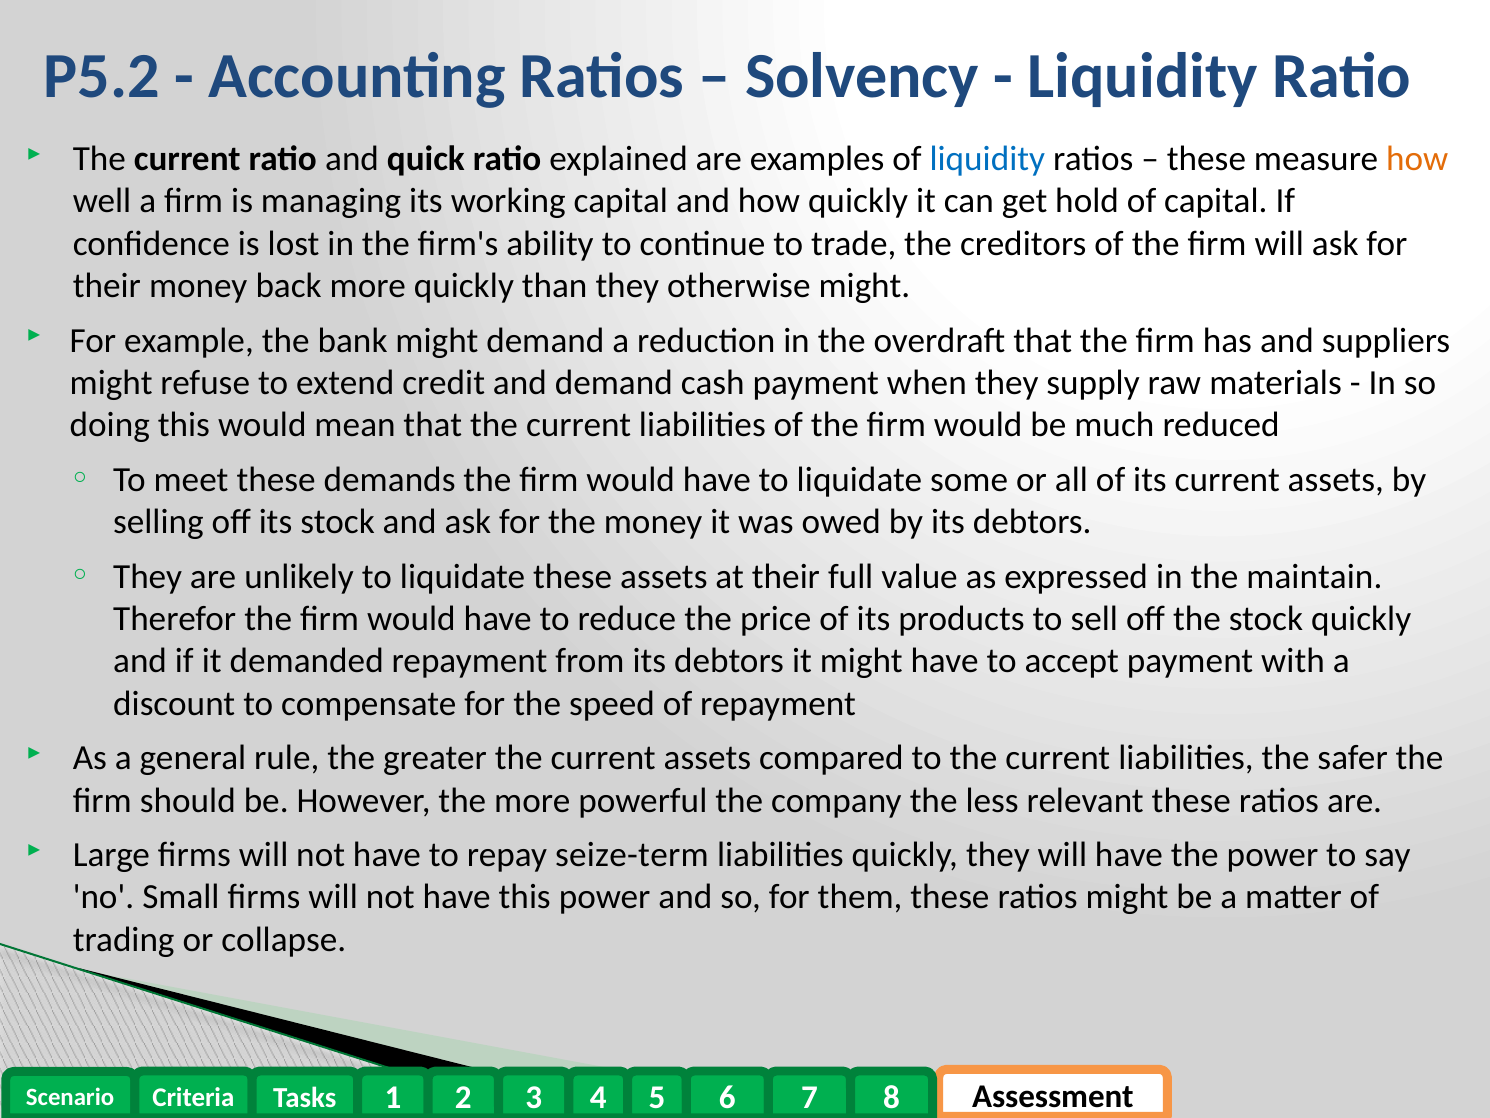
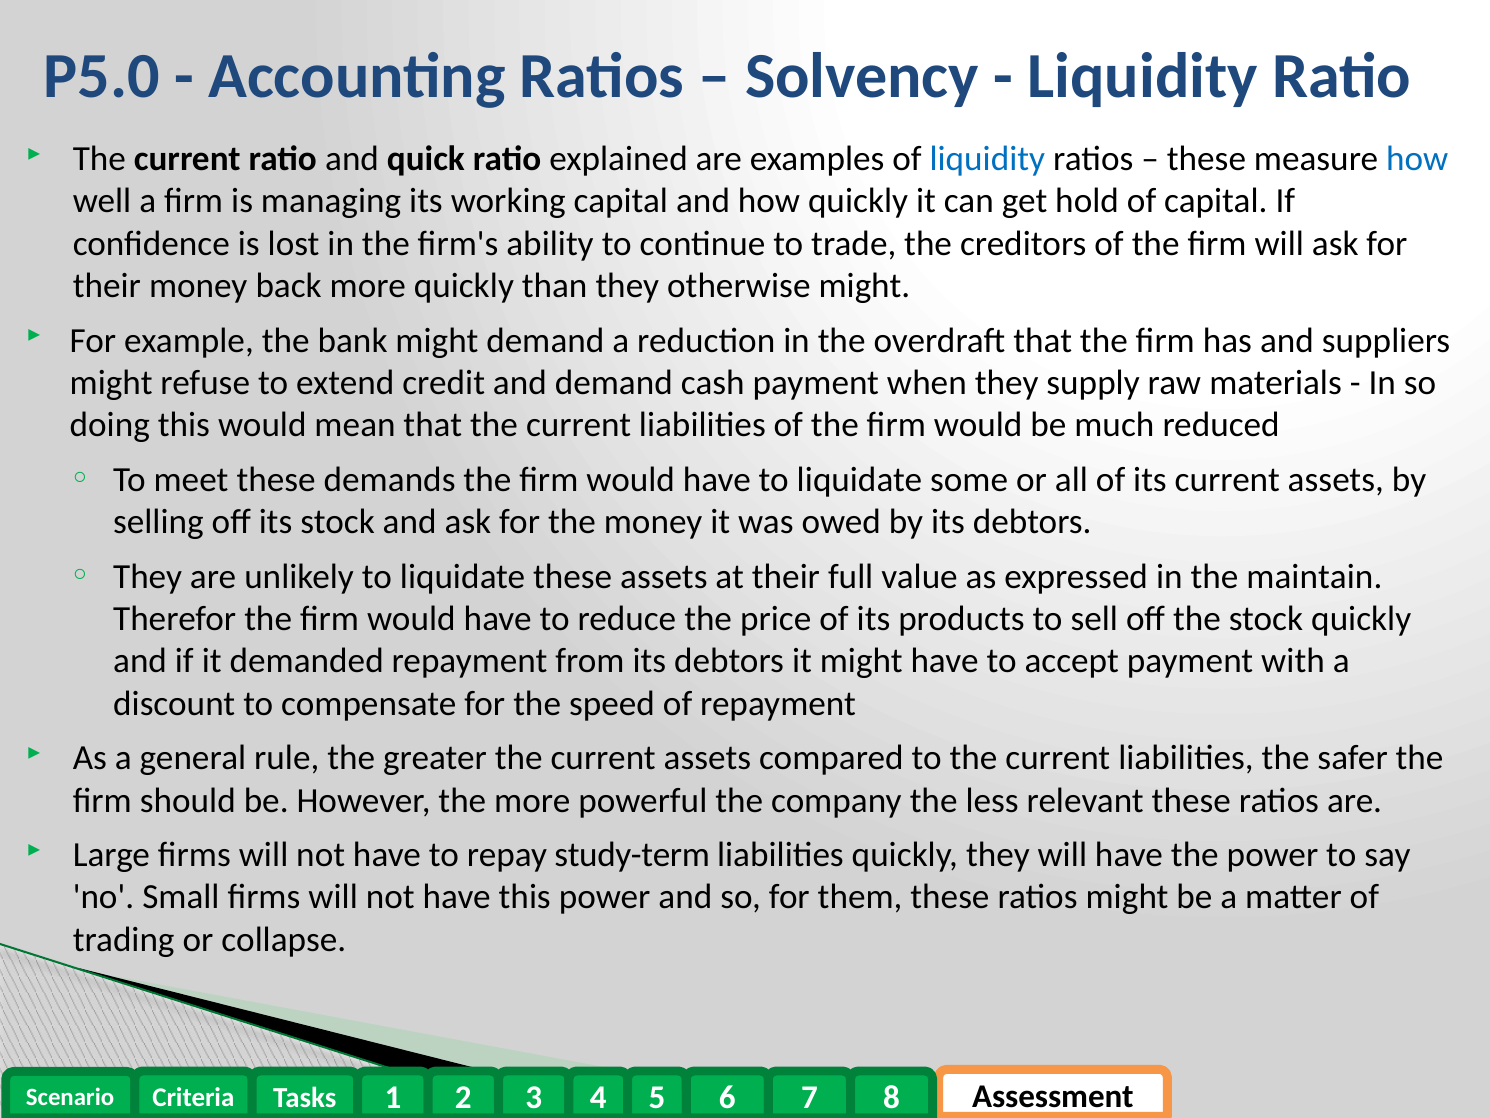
P5.2: P5.2 -> P5.0
how at (1417, 159) colour: orange -> blue
seize-term: seize-term -> study-term
